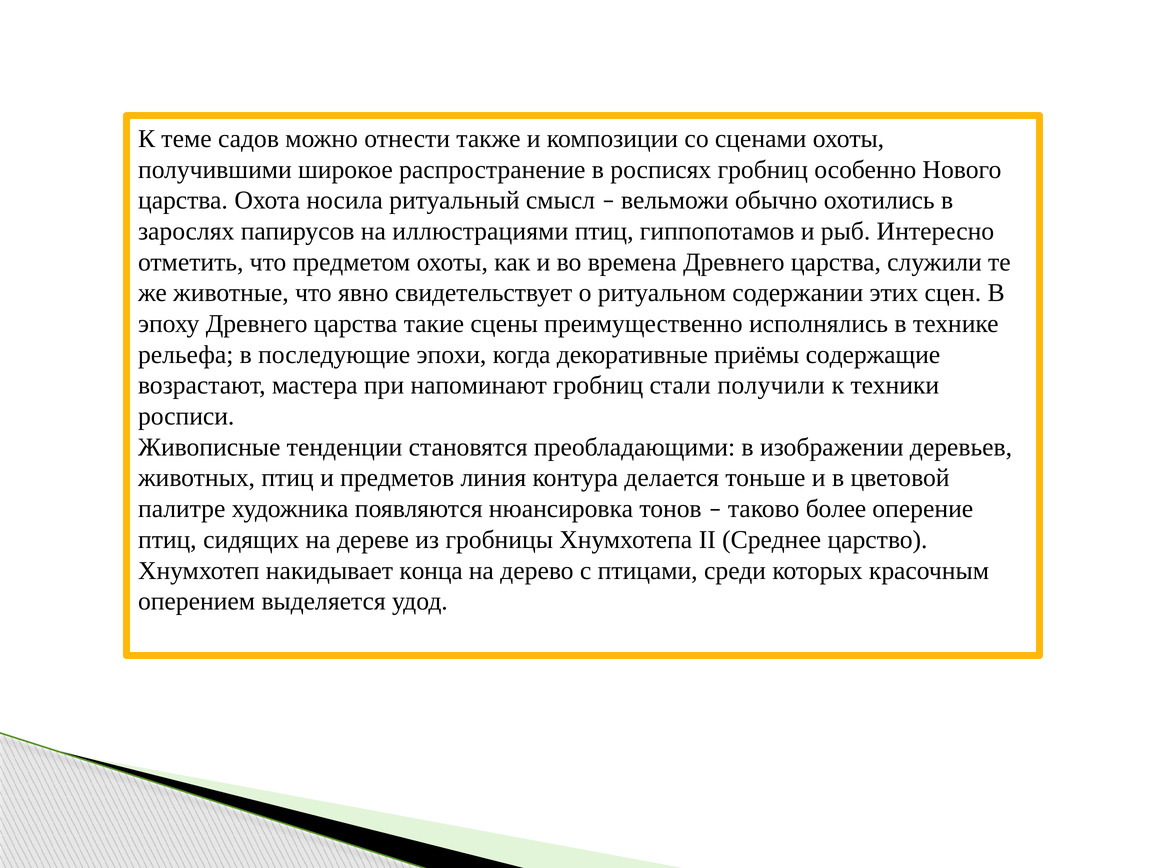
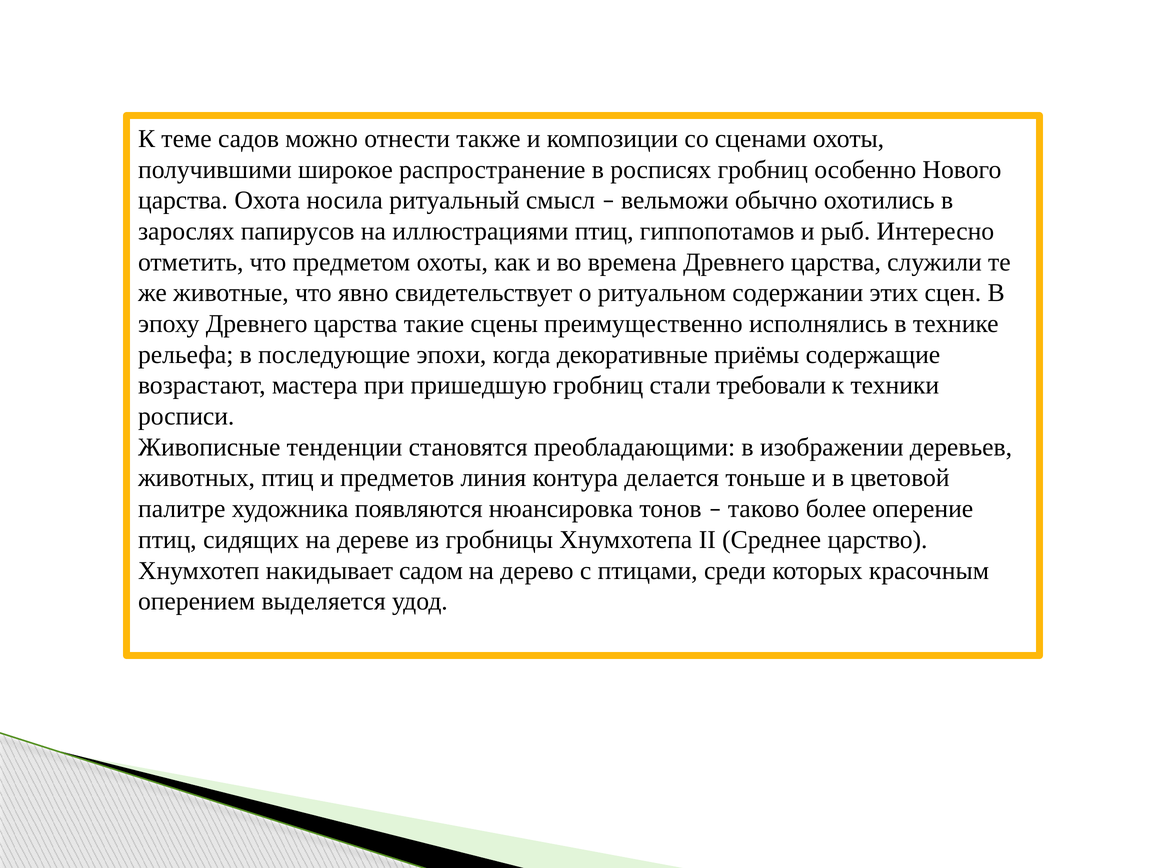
напоминают: напоминают -> пришедшую
получили: получили -> требовали
конца: конца -> садом
